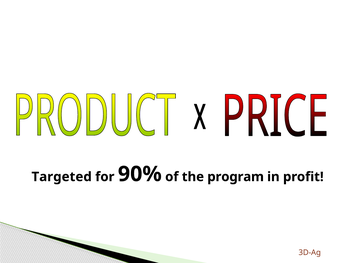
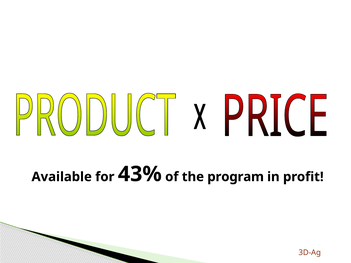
Targeted: Targeted -> Available
90%: 90% -> 43%
